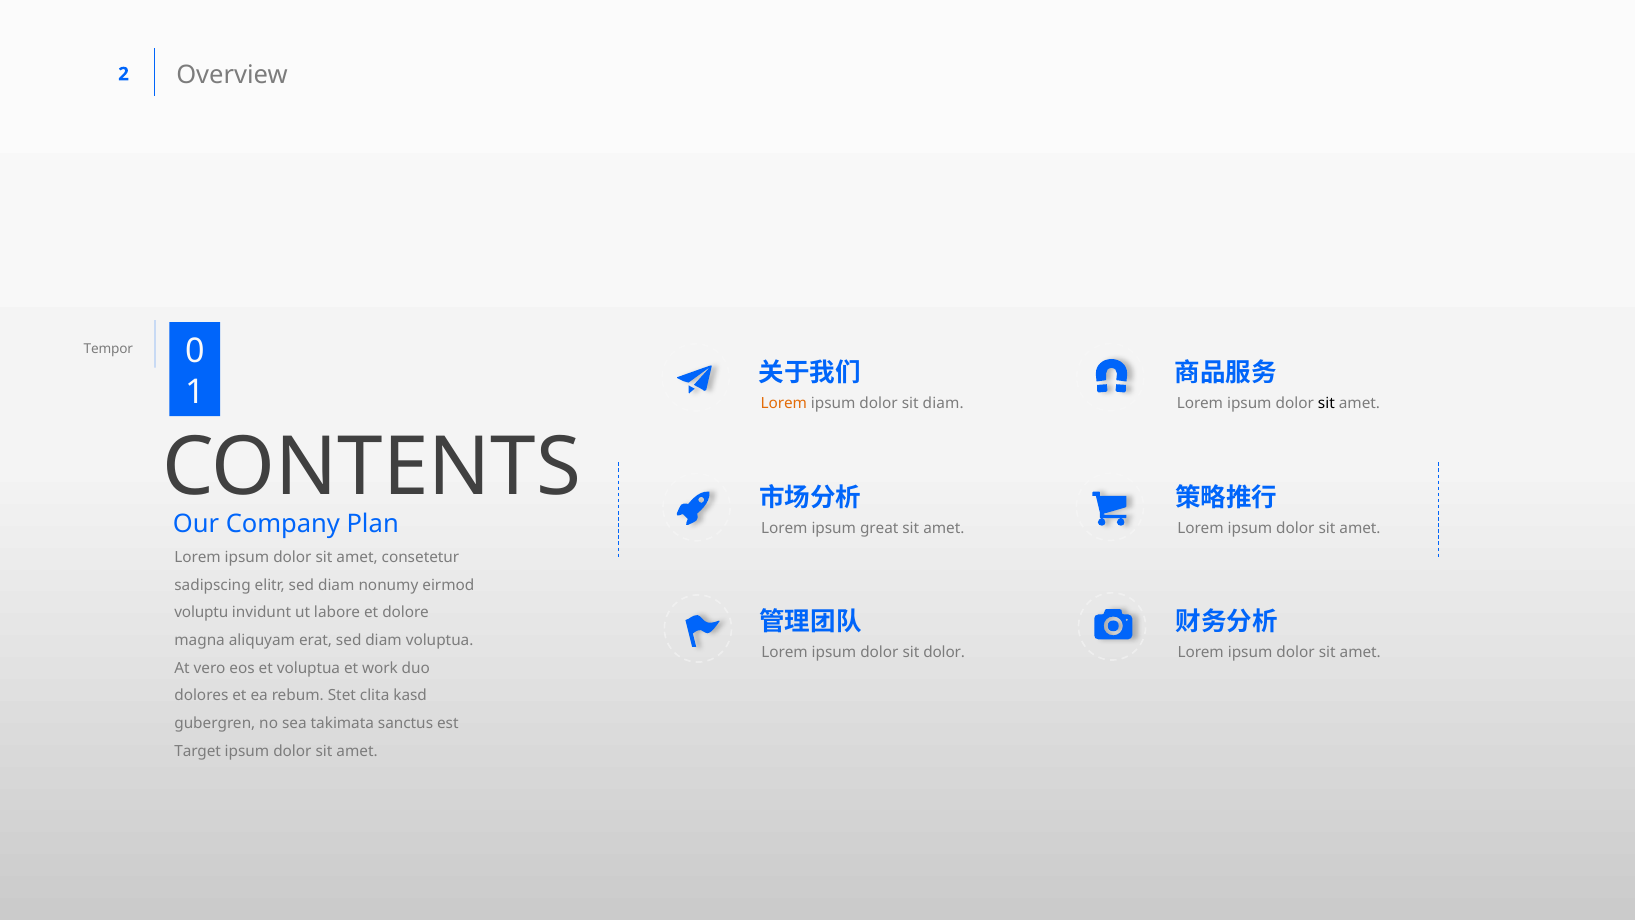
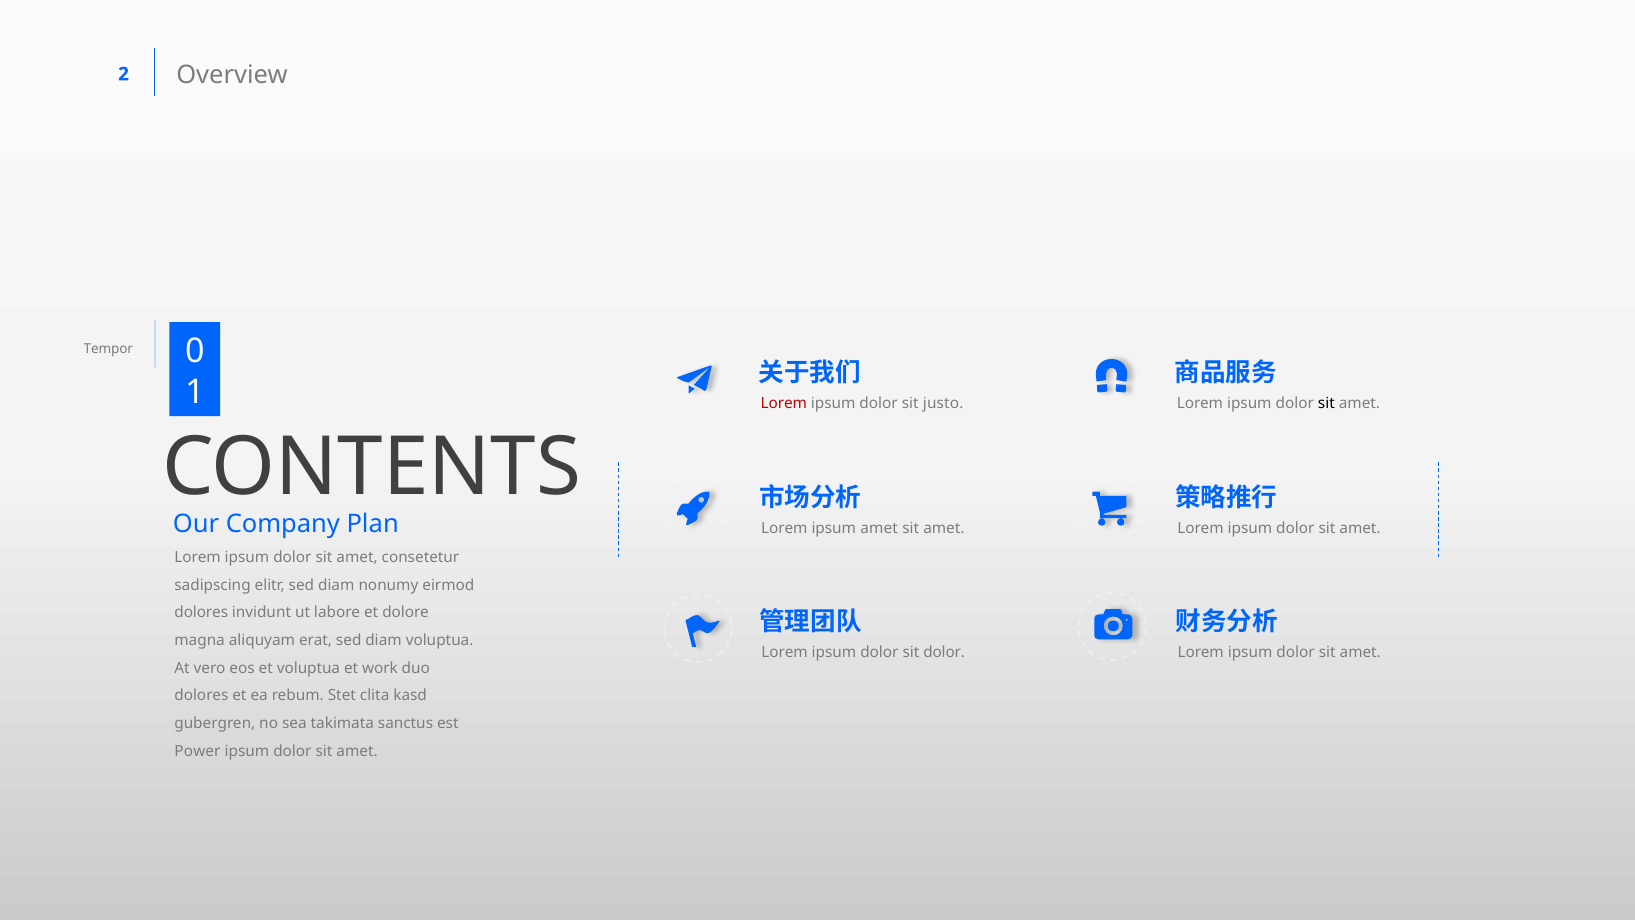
Lorem at (784, 403) colour: orange -> red
sit diam: diam -> justo
ipsum great: great -> amet
voluptu at (201, 613): voluptu -> dolores
Target: Target -> Power
